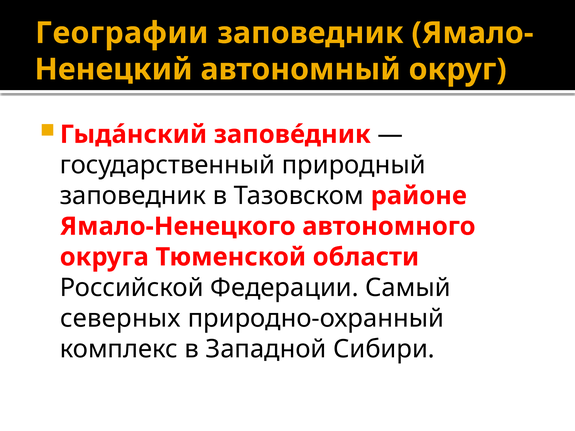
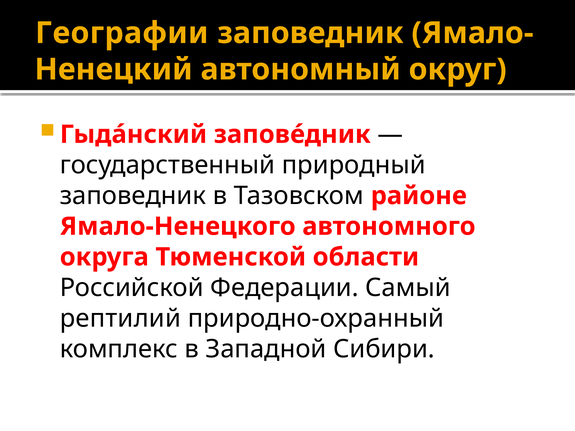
северных: северных -> рептилий
